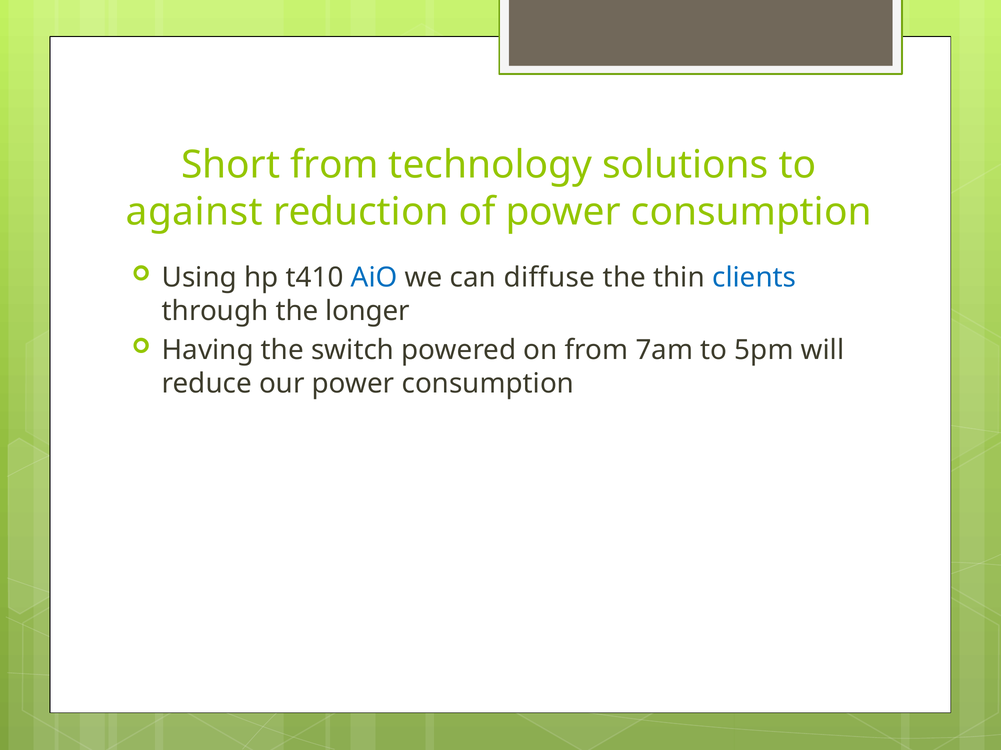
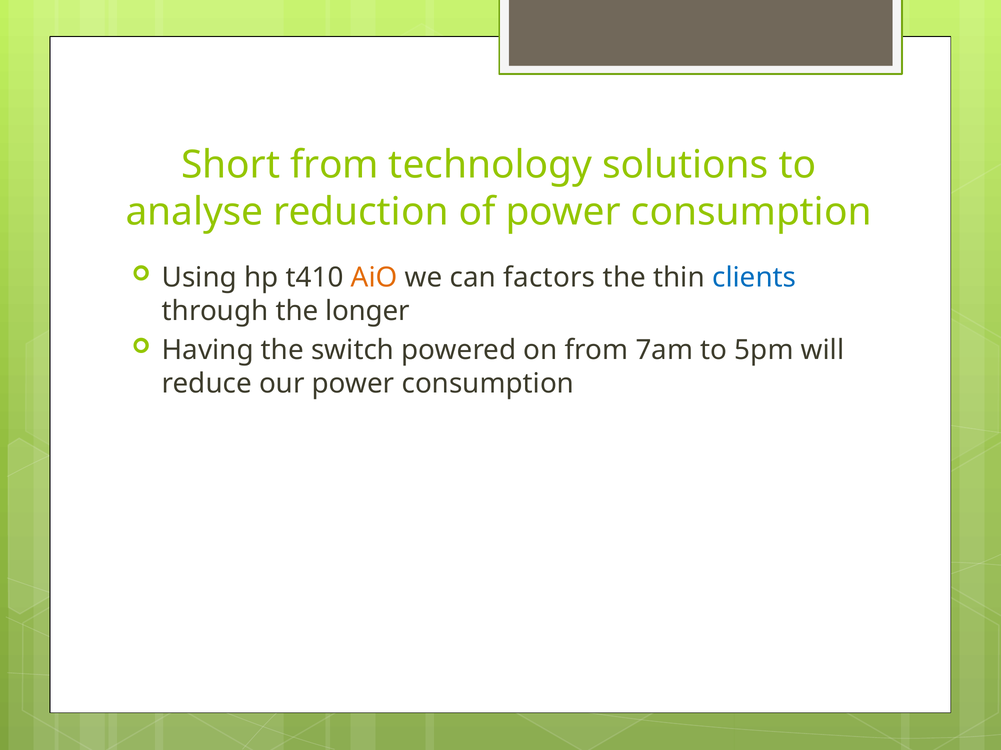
against: against -> analyse
AiO colour: blue -> orange
diffuse: diffuse -> factors
